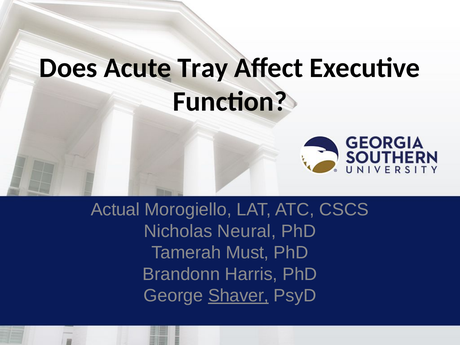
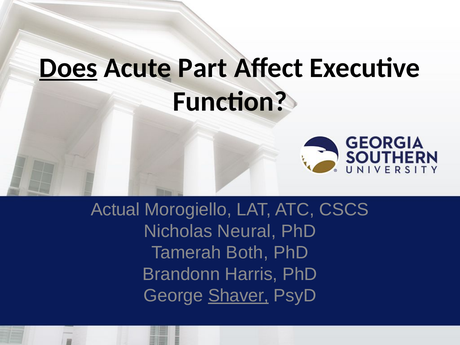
Does underline: none -> present
Tray: Tray -> Part
Must: Must -> Both
